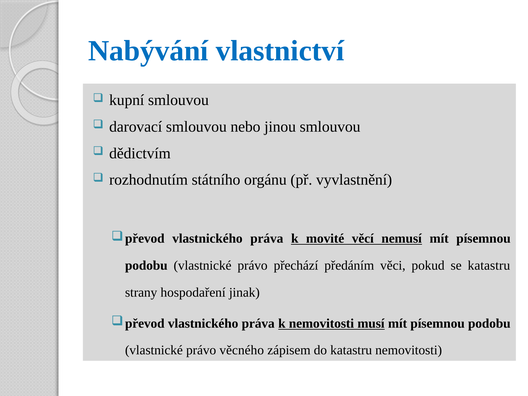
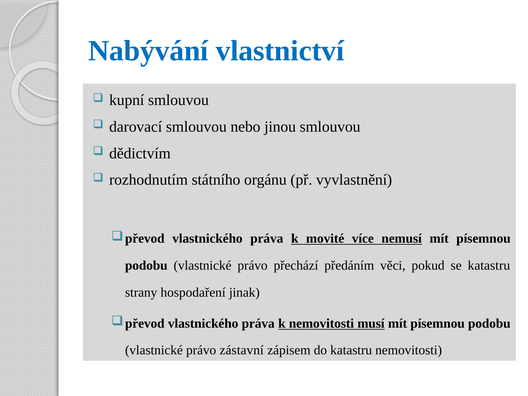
věcí: věcí -> více
věcného: věcného -> zástavní
